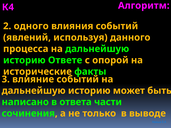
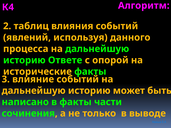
одного: одного -> таблиц
в ответа: ответа -> факты
